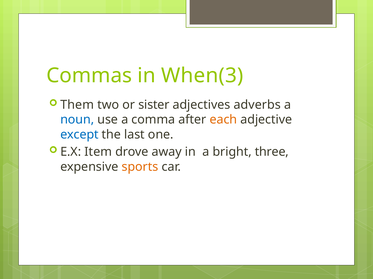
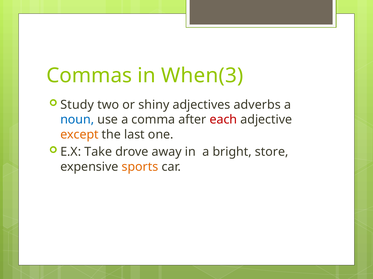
Them: Them -> Study
sister: sister -> shiny
each colour: orange -> red
except colour: blue -> orange
Item: Item -> Take
three: three -> store
